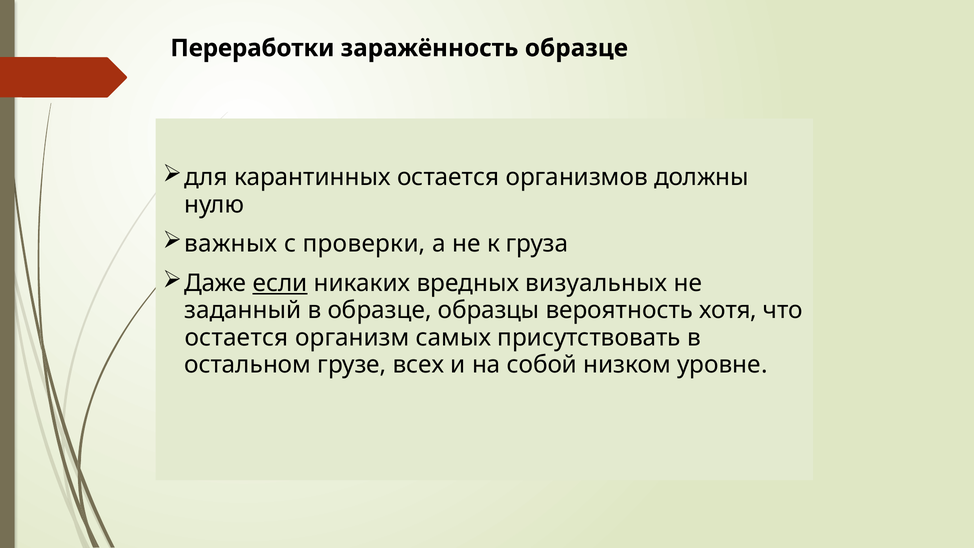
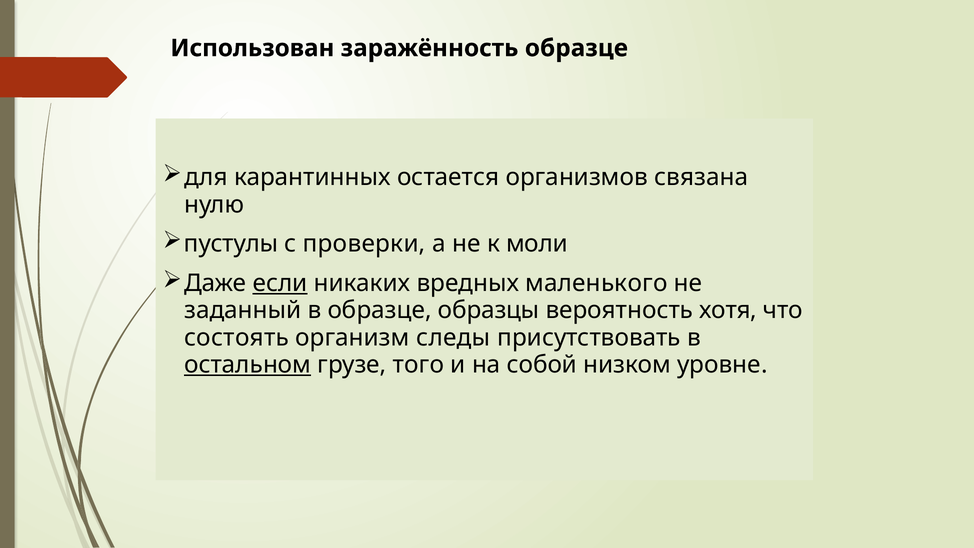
Переработки: Переработки -> Использован
должны: должны -> связана
важных: важных -> пустулы
груза: груза -> моли
визуальных: визуальных -> маленького
остается at (237, 337): остается -> состоять
самых: самых -> следы
остальном underline: none -> present
всех: всех -> того
